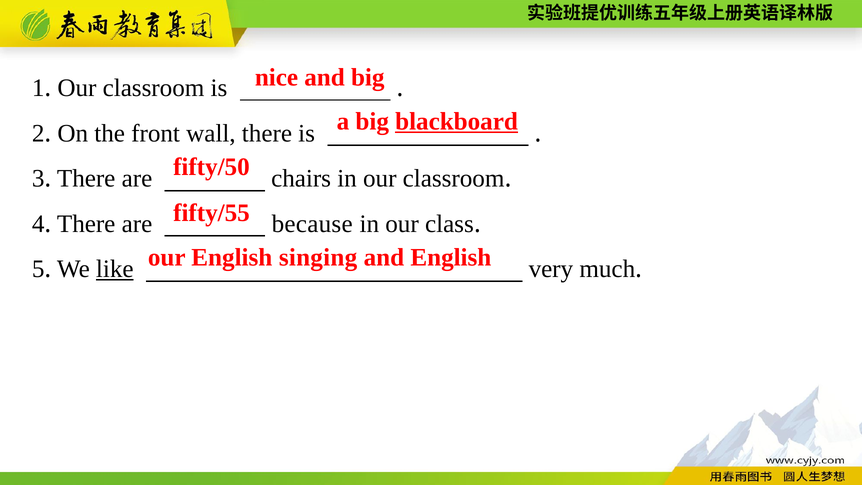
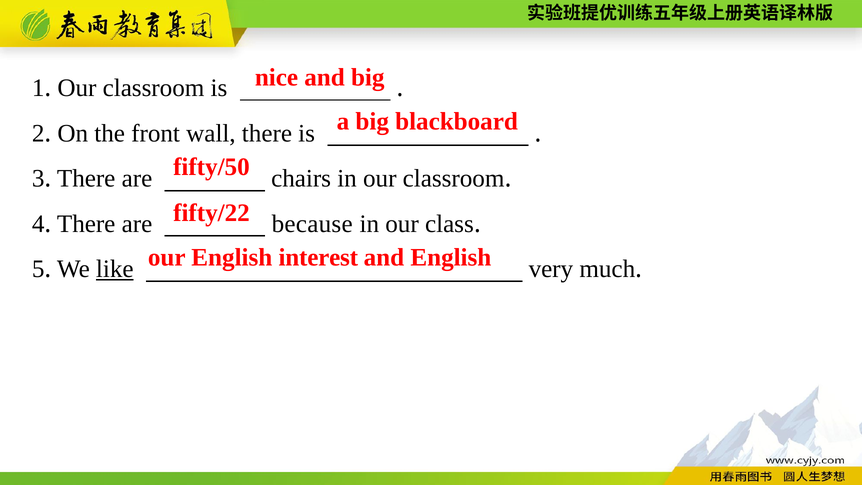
blackboard underline: present -> none
fifty/55: fifty/55 -> fifty/22
singing: singing -> interest
